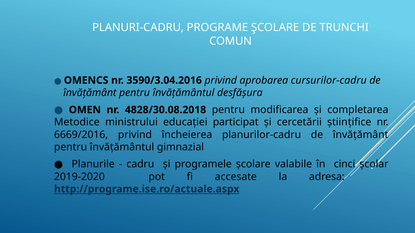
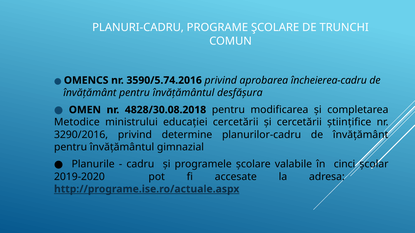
3590/3.04.2016: 3590/3.04.2016 -> 3590/5.74.2016
cursurilor-cadru: cursurilor-cadru -> încheierea-cadru
educaţiei participat: participat -> cercetării
6669/2016: 6669/2016 -> 3290/2016
încheierea: încheierea -> determine
